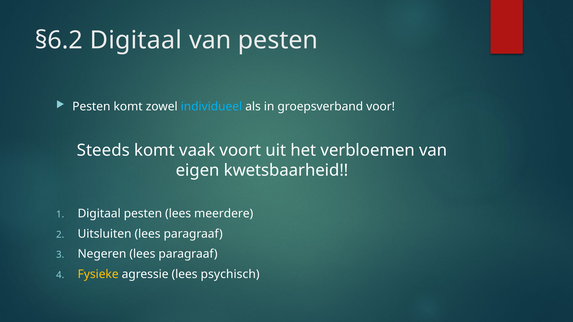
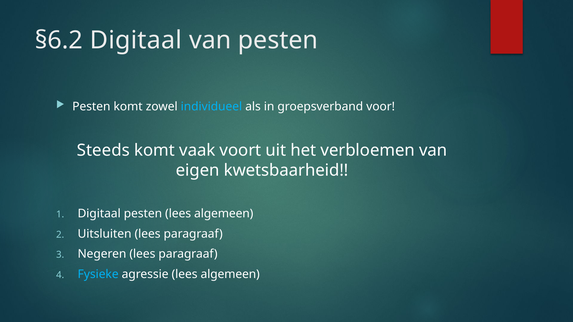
pesten lees meerdere: meerdere -> algemeen
Fysieke colour: yellow -> light blue
agressie lees psychisch: psychisch -> algemeen
